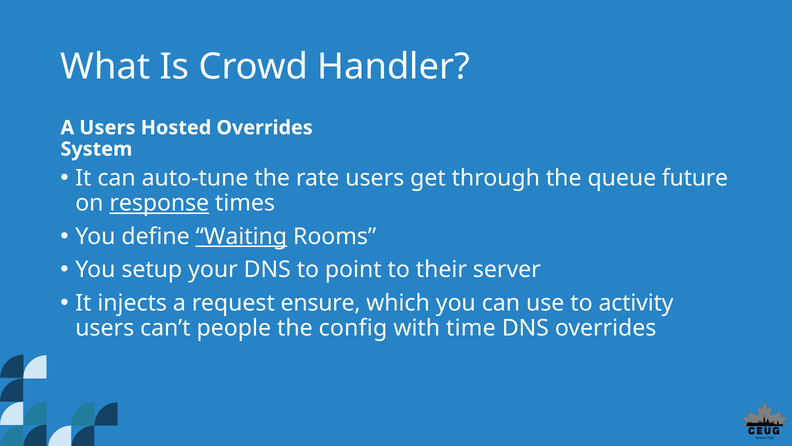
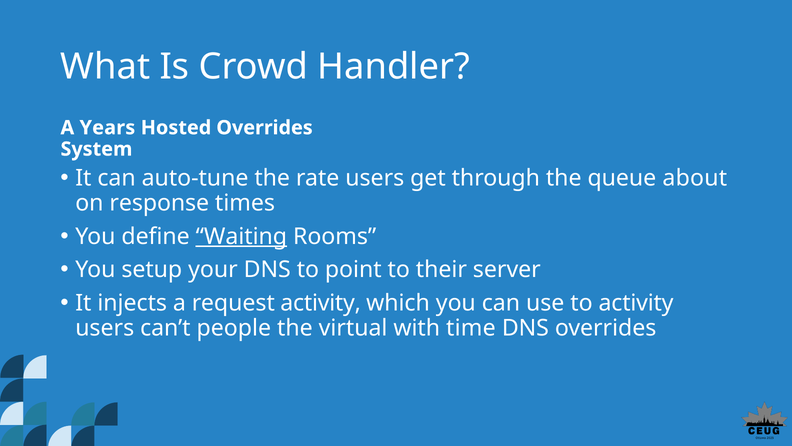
A Users: Users -> Years
future: future -> about
response underline: present -> none
request ensure: ensure -> activity
config: config -> virtual
